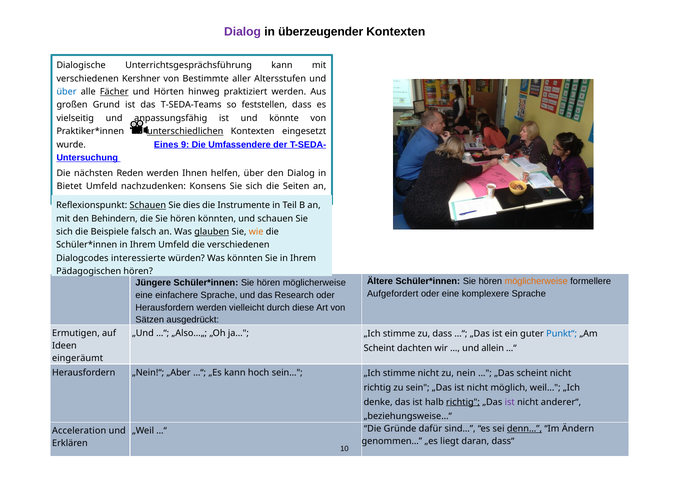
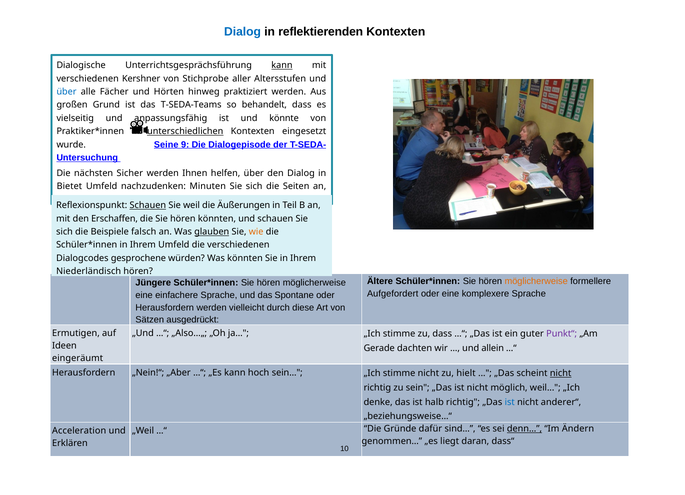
Dialog at (243, 32) colour: purple -> blue
überzeugender: überzeugender -> reflektierenden
kann at (282, 65) underline: none -> present
Bestimmte: Bestimmte -> Stichprobe
Fächer underline: present -> none
feststellen: feststellen -> behandelt
Eines: Eines -> Seine
Umfassendere: Umfassendere -> Dialogepisode
Reden: Reden -> Sicher
Konsens: Konsens -> Minuten
Sie dies: dies -> weil
Instrumente: Instrumente -> Äußerungen
Behindern: Behindern -> Erschaffen
interessierte: interessierte -> gesprochene
Pädagogischen: Pädagogischen -> Niederländisch
Research: Research -> Spontane
Punkt“ colour: blue -> purple
Scheint at (379, 348): Scheint -> Gerade
nein: nein -> hielt
nicht at (561, 373) underline: none -> present
richtig at (463, 402) underline: present -> none
ist at (510, 402) colour: purple -> blue
